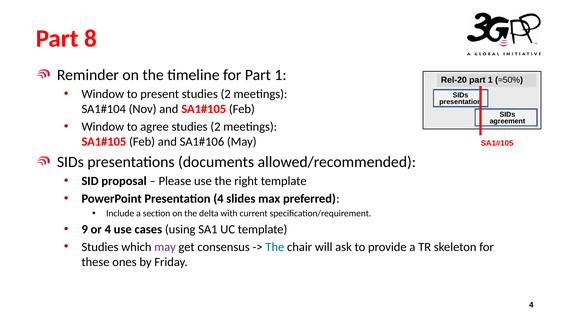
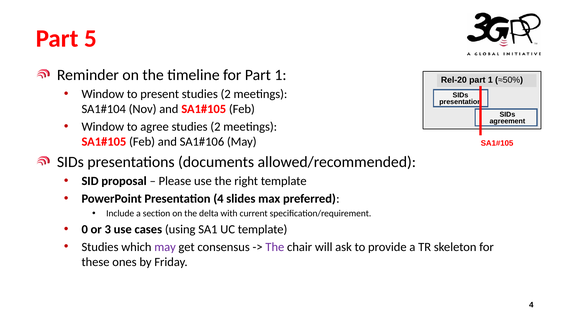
8: 8 -> 5
9: 9 -> 0
or 4: 4 -> 3
The at (275, 247) colour: blue -> purple
